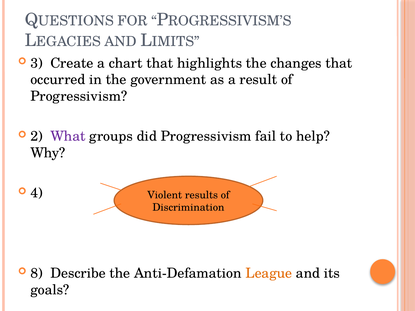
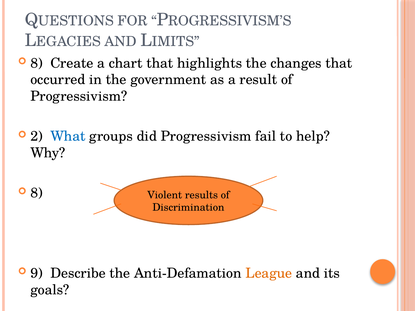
3 at (37, 63): 3 -> 8
What colour: purple -> blue
4 at (37, 193): 4 -> 8
8: 8 -> 9
